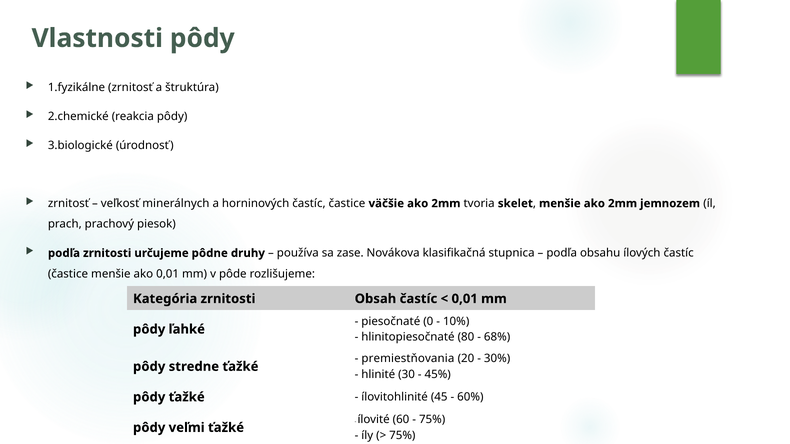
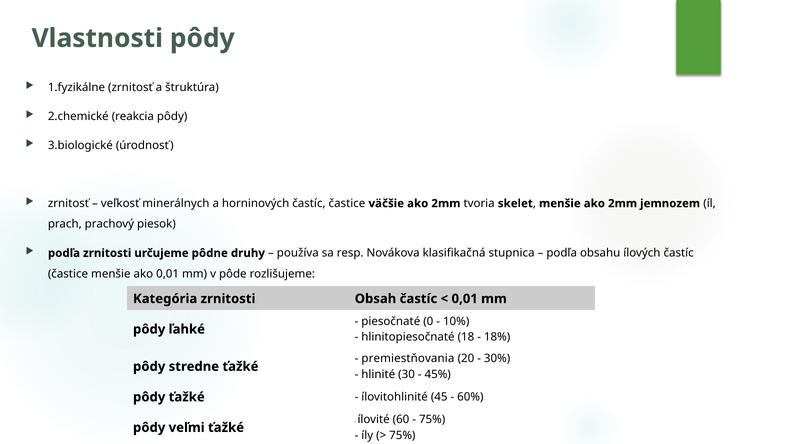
zase: zase -> resp
80: 80 -> 18
68%: 68% -> 18%
